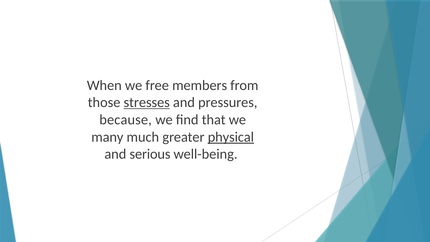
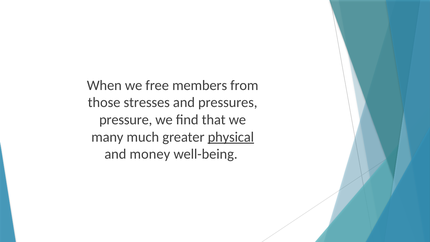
stresses underline: present -> none
because: because -> pressure
serious: serious -> money
